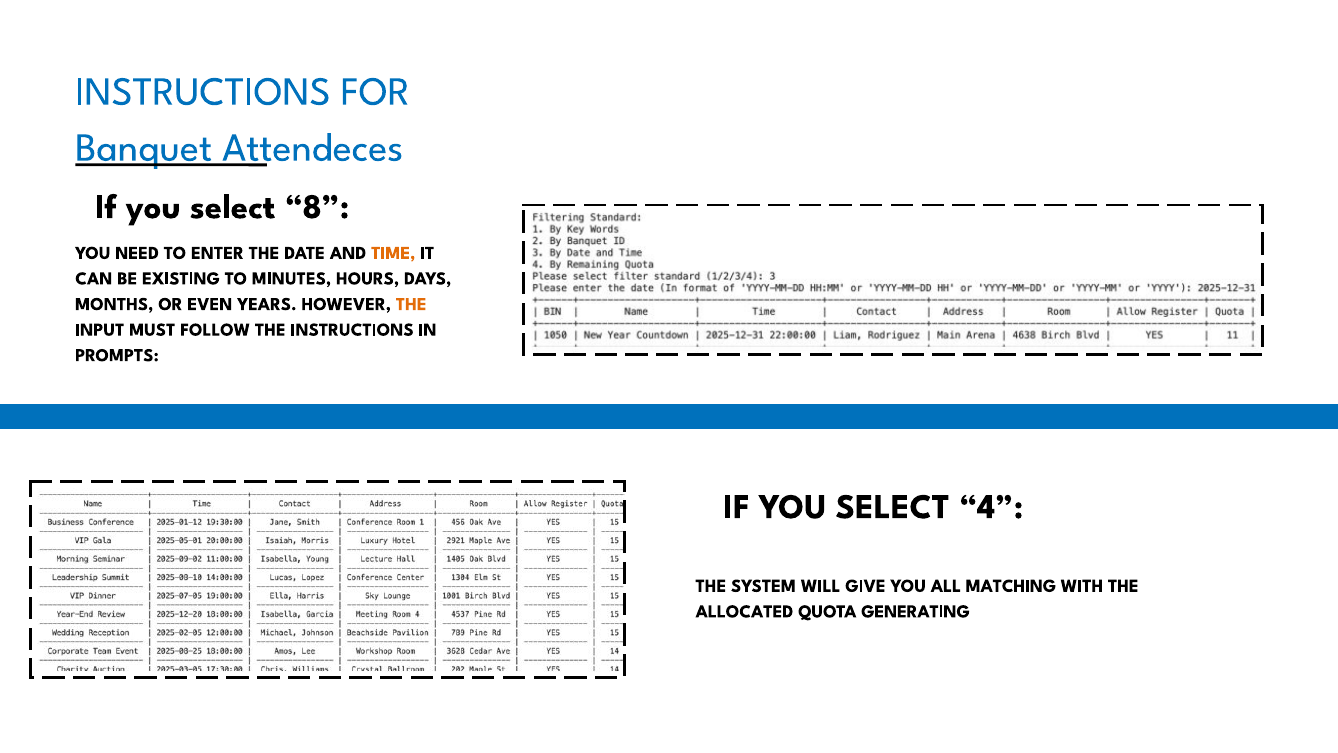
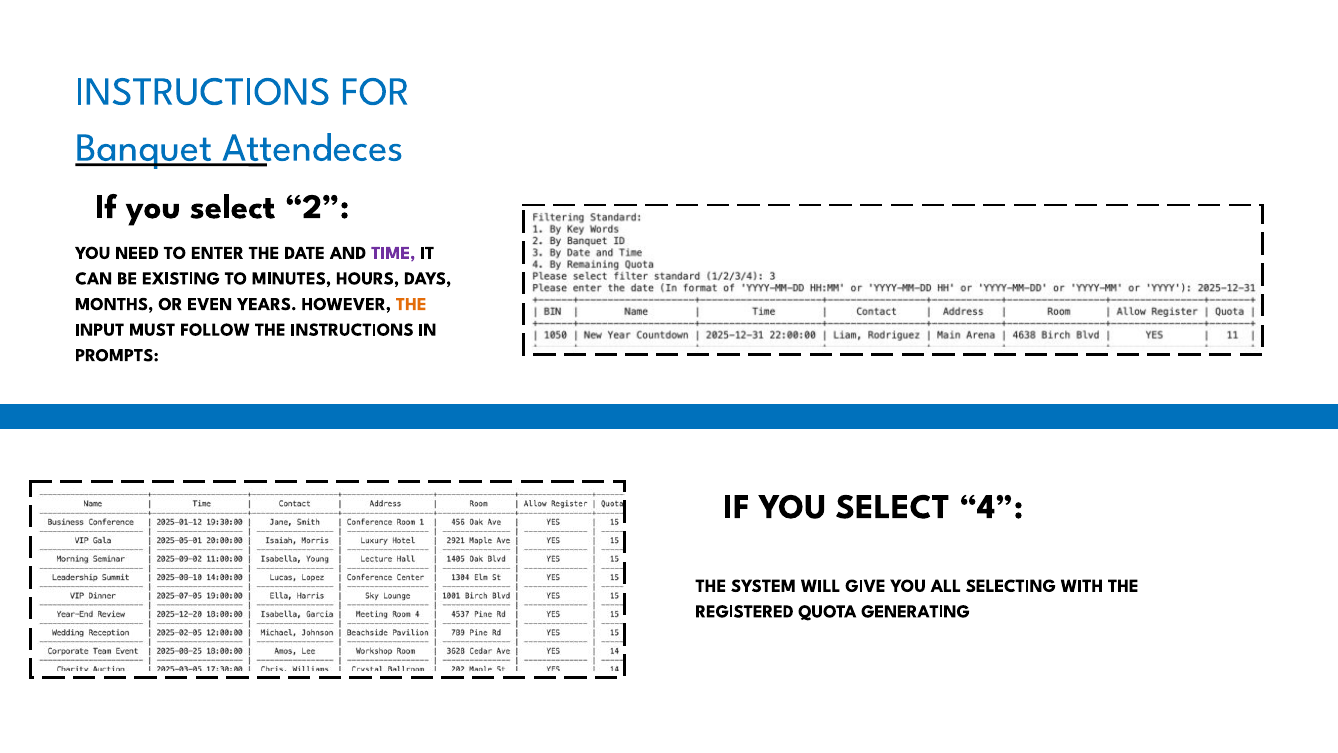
8: 8 -> 2
TIME colour: orange -> purple
MATCHING: MATCHING -> SELECTING
ALLOCATED: ALLOCATED -> REGISTERED
